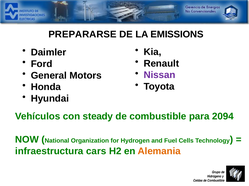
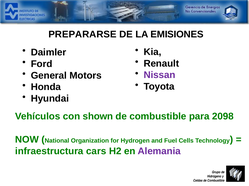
EMISSIONS: EMISSIONS -> EMISIONES
steady: steady -> shown
2094: 2094 -> 2098
Alemania colour: orange -> purple
